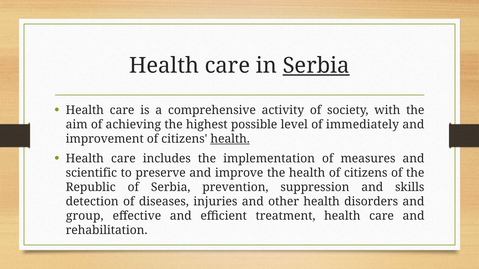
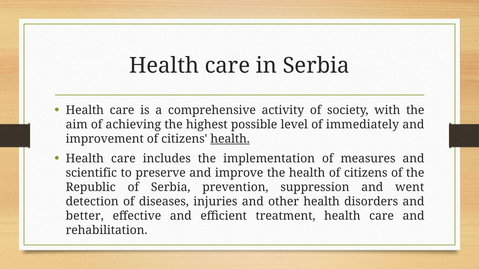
Serbia at (316, 66) underline: present -> none
skills: skills -> went
group: group -> better
